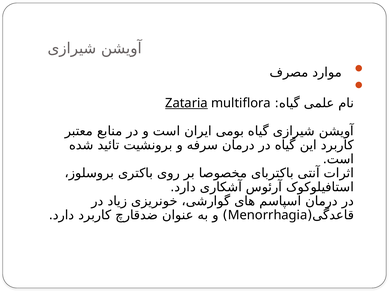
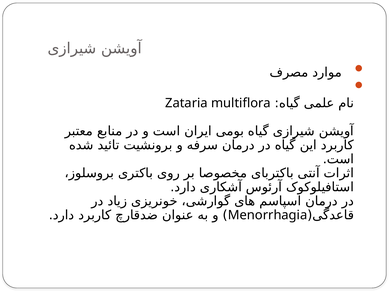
Zataria underline: present -> none
